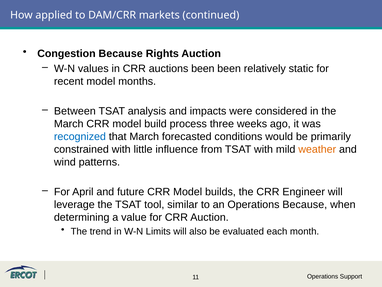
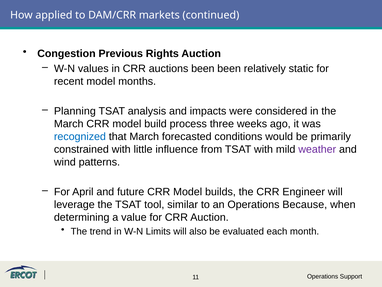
Congestion Because: Because -> Previous
Between: Between -> Planning
weather colour: orange -> purple
